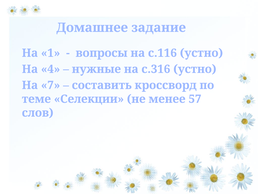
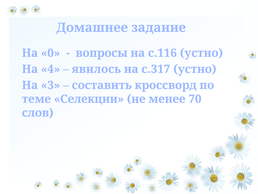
1: 1 -> 0
нужные: нужные -> явилось
с.316: с.316 -> с.317
7: 7 -> 3
57: 57 -> 70
